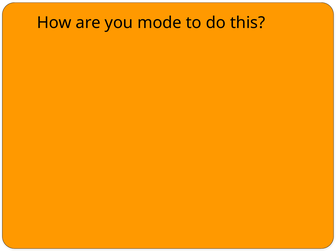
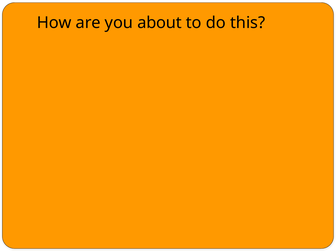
mode: mode -> about
